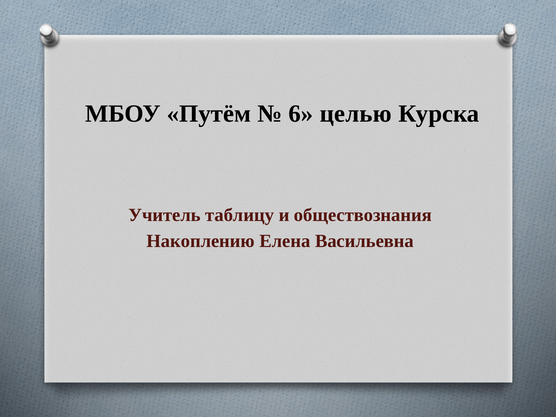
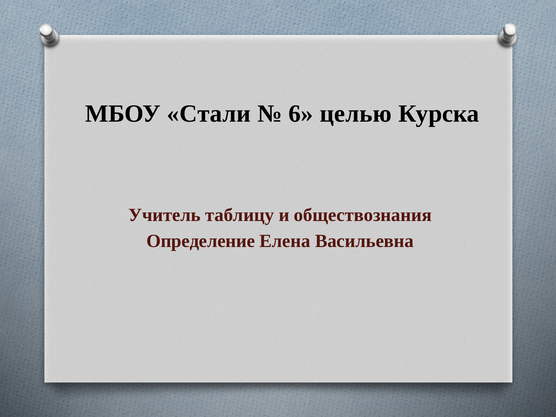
Путём: Путём -> Стали
Накоплению: Накоплению -> Определение
